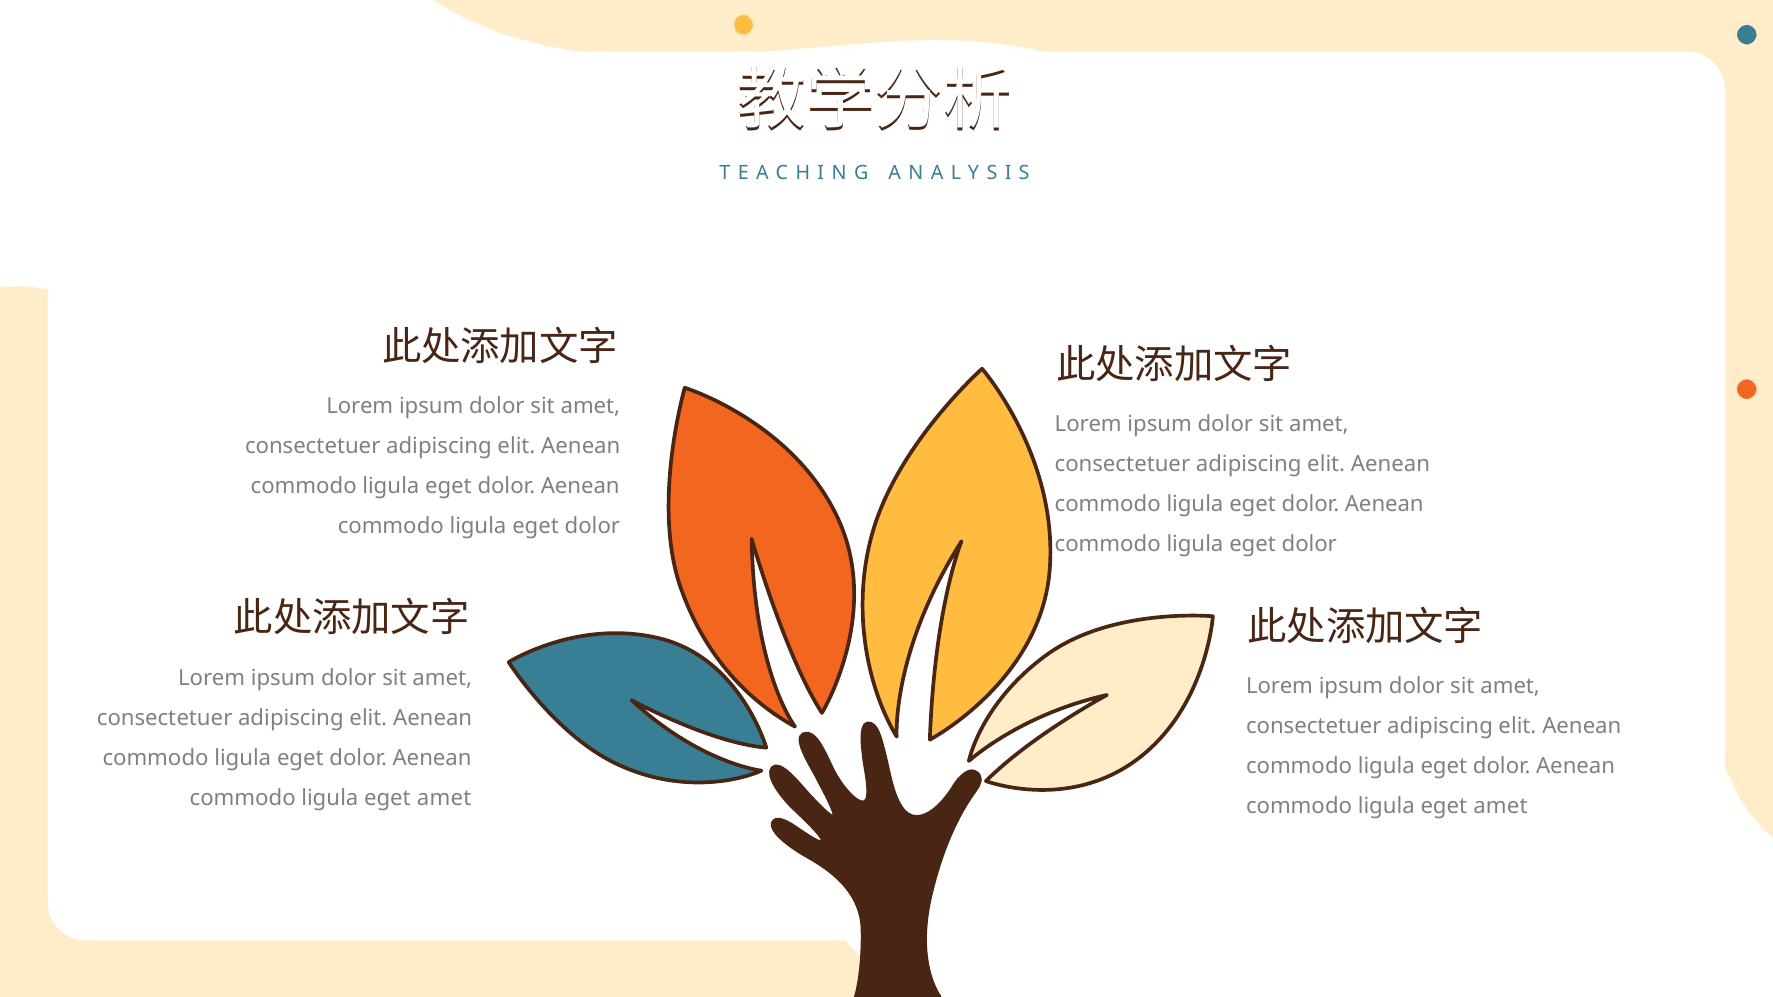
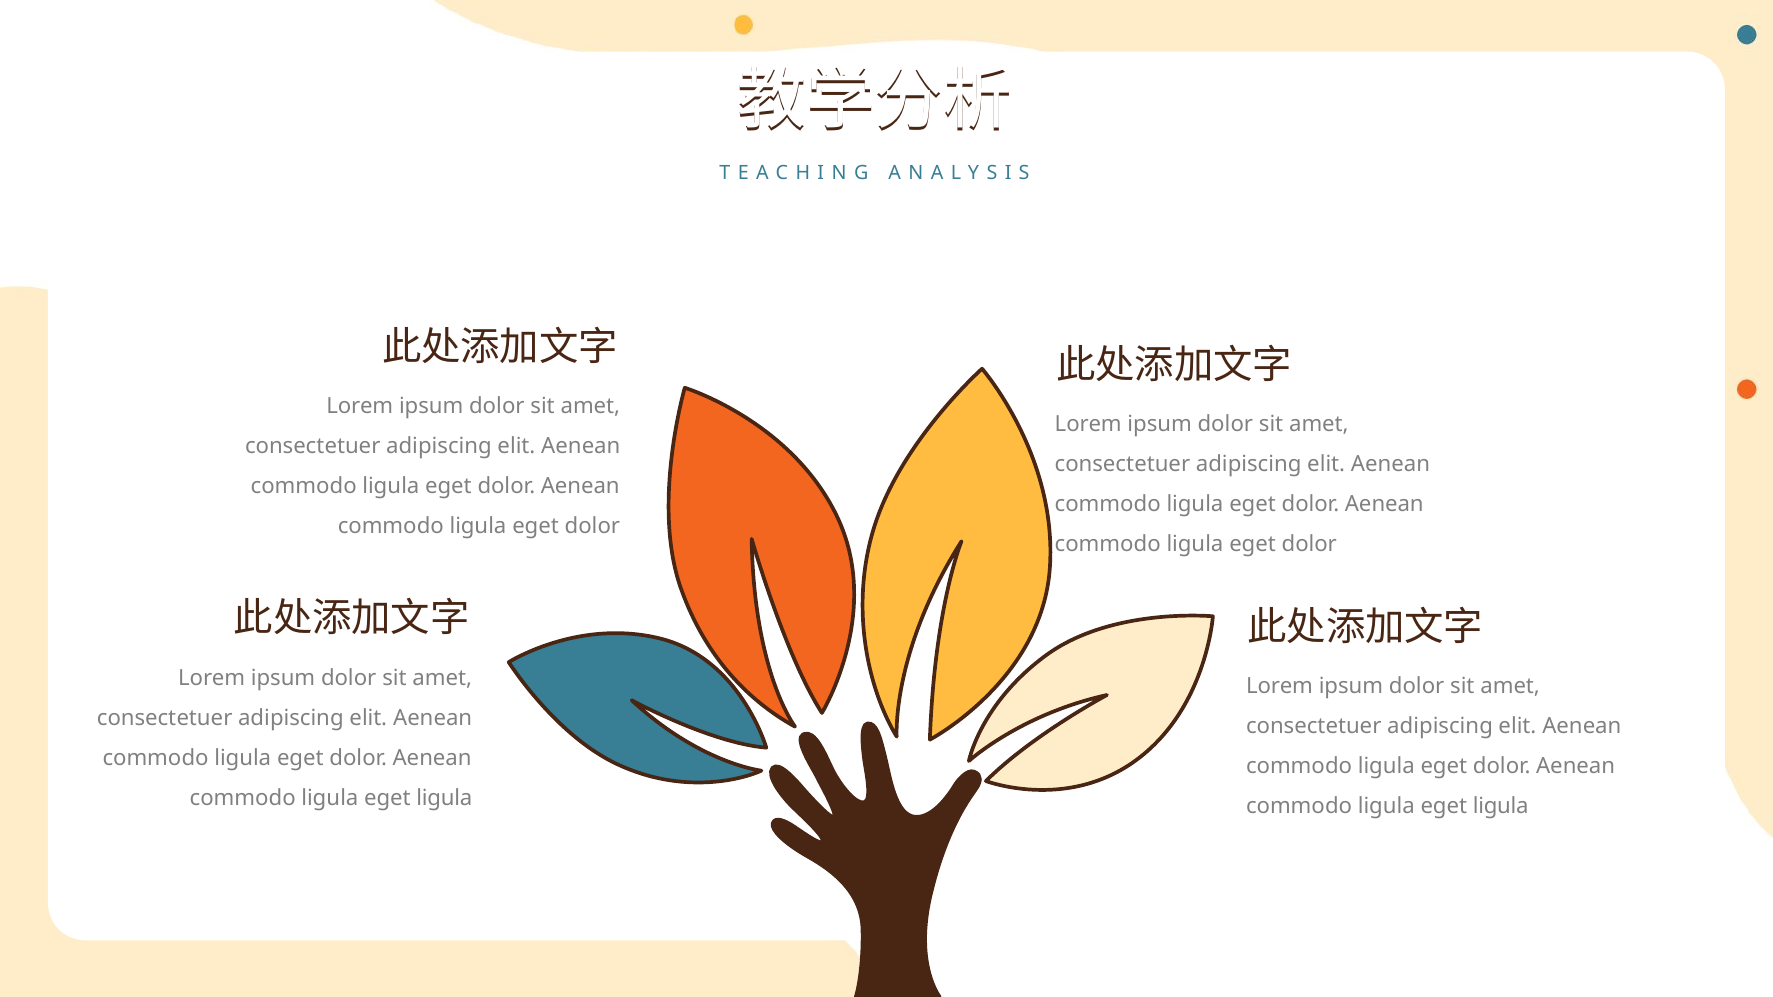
amet at (444, 798): amet -> ligula
amet at (1501, 807): amet -> ligula
